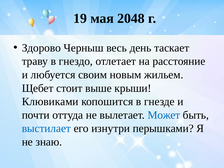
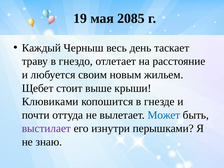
2048: 2048 -> 2085
Здорово: Здорово -> Каждый
выстилает colour: blue -> purple
